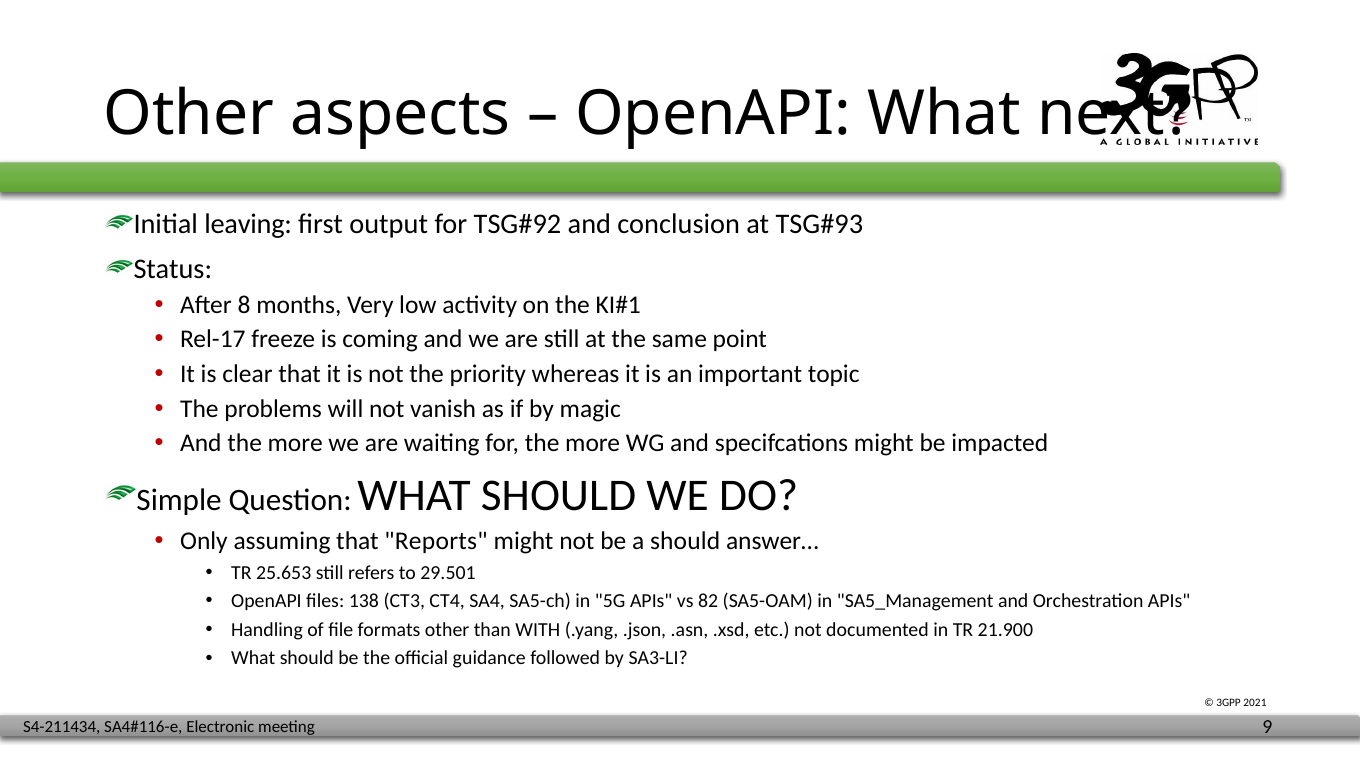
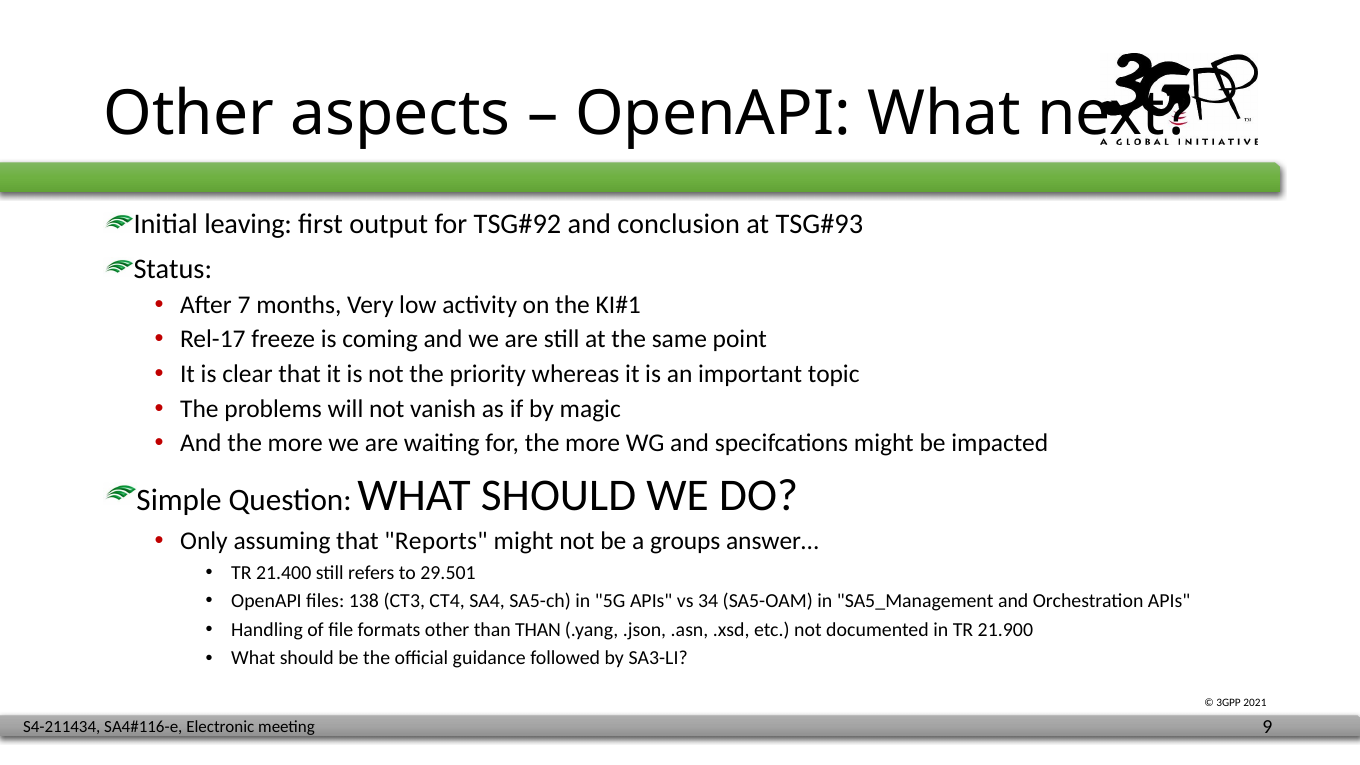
8: 8 -> 7
a should: should -> groups
25.653: 25.653 -> 21.400
82: 82 -> 34
than WITH: WITH -> THAN
